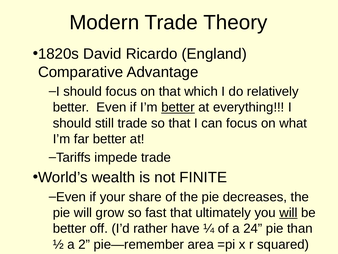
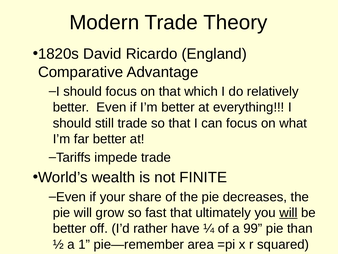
better at (178, 107) underline: present -> none
24: 24 -> 99
2: 2 -> 1
